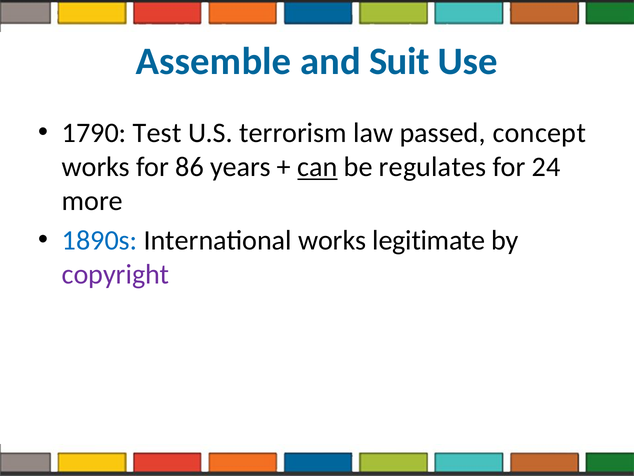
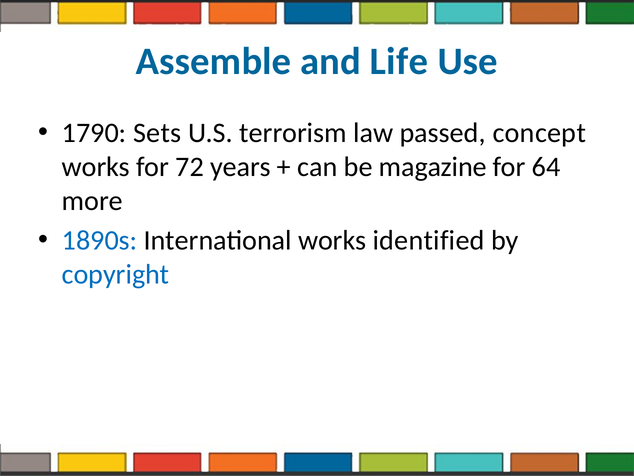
Suit: Suit -> Life
Test: Test -> Sets
86: 86 -> 72
can underline: present -> none
regulates: regulates -> magazine
24: 24 -> 64
legitimate: legitimate -> identified
copyright colour: purple -> blue
